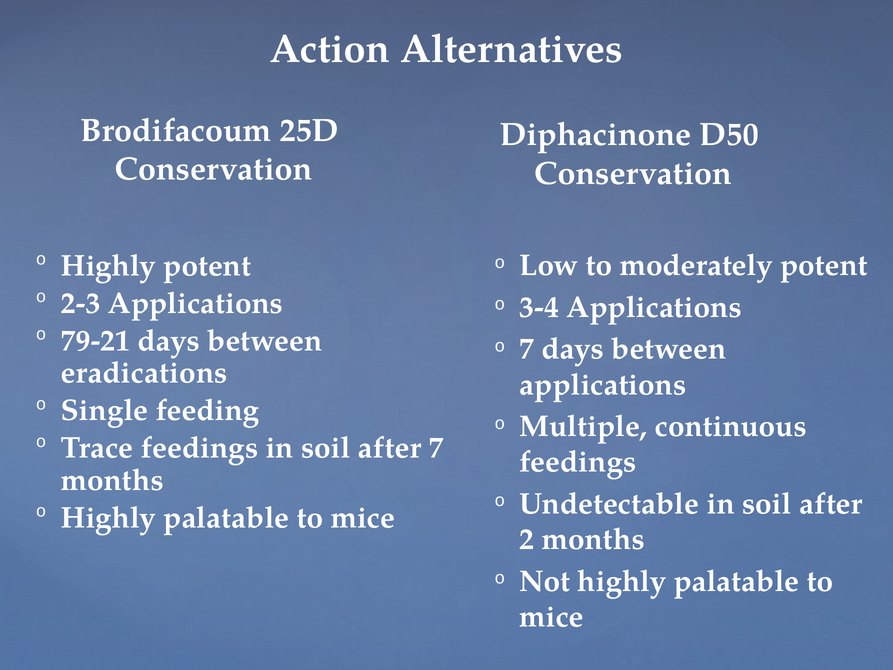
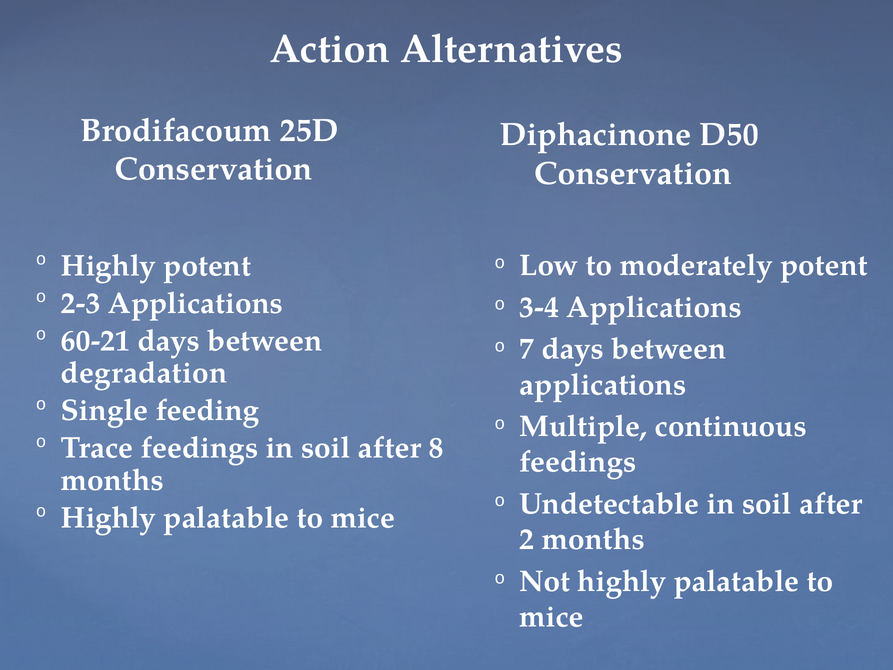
79-21: 79-21 -> 60-21
eradications: eradications -> degradation
after 7: 7 -> 8
